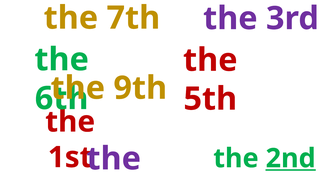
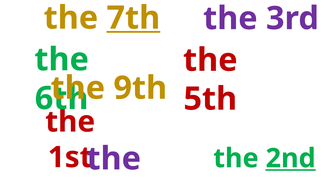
7th underline: none -> present
